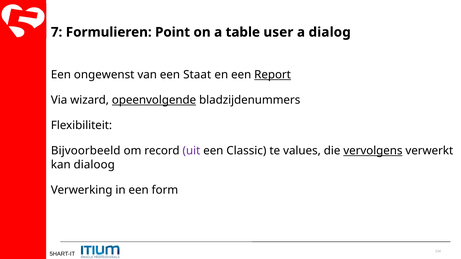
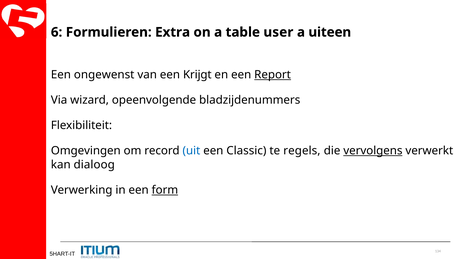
7: 7 -> 6
Point: Point -> Extra
dialog: dialog -> uiteen
Staat: Staat -> Krijgt
opeenvolgende underline: present -> none
Bijvoorbeeld: Bijvoorbeeld -> Omgevingen
uit colour: purple -> blue
values: values -> regels
form underline: none -> present
